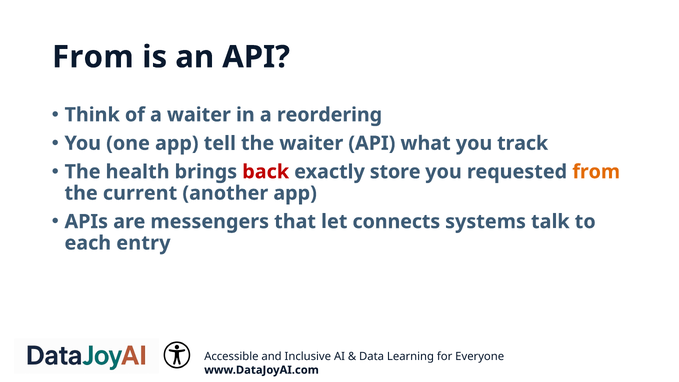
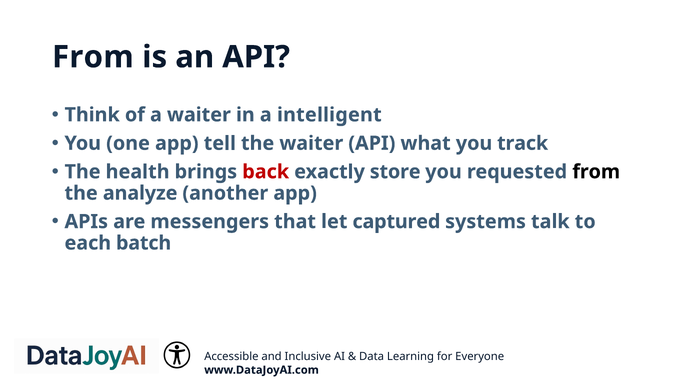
reordering: reordering -> intelligent
from at (596, 172) colour: orange -> black
current: current -> analyze
connects: connects -> captured
entry: entry -> batch
